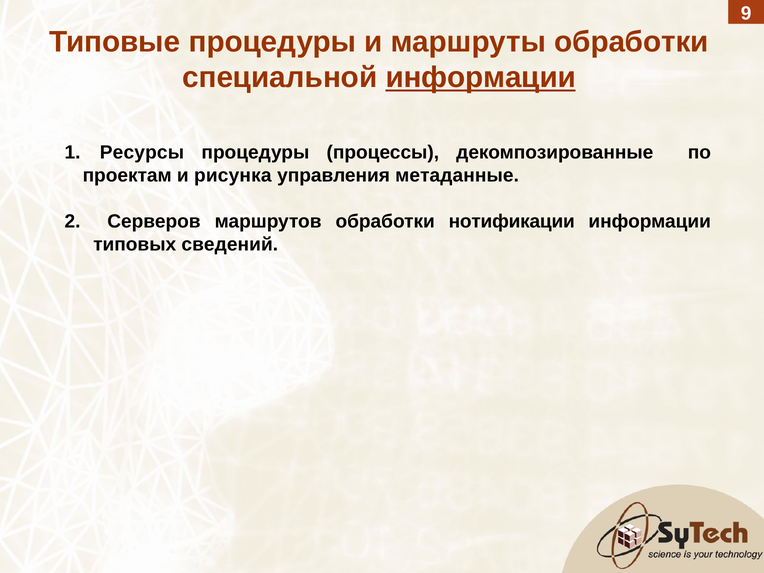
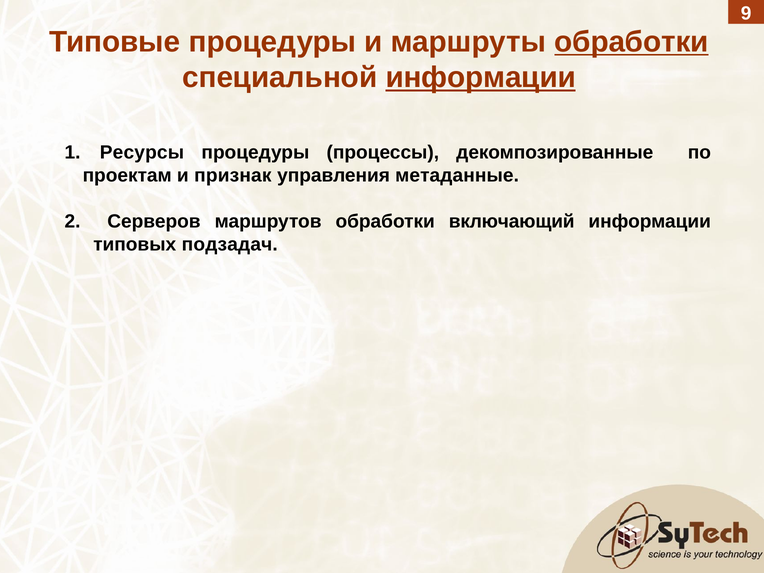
обработки at (631, 42) underline: none -> present
рисунка: рисунка -> признак
нотификации: нотификации -> включающий
сведений: сведений -> подзадач
